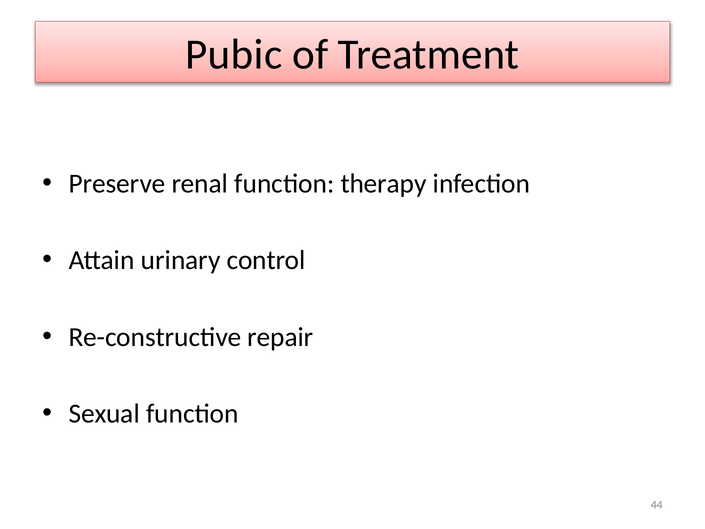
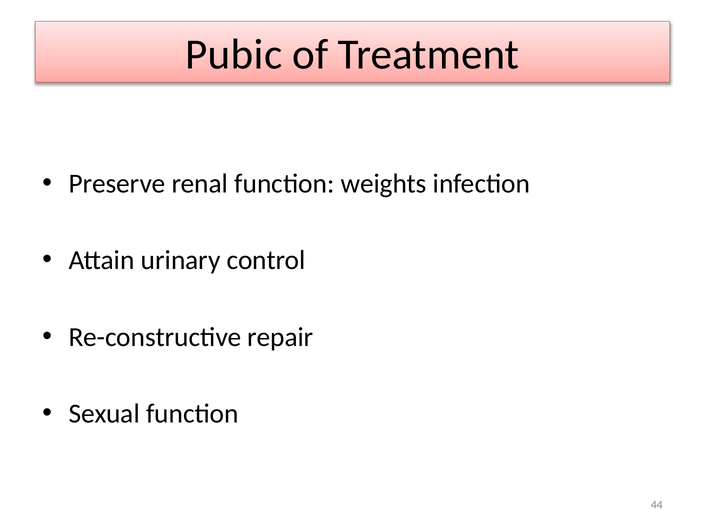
therapy: therapy -> weights
